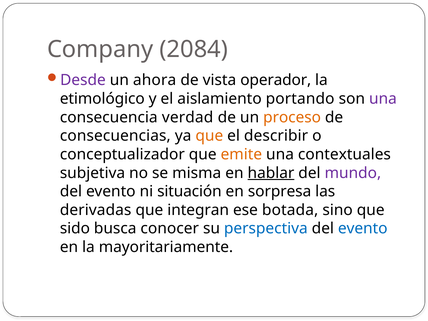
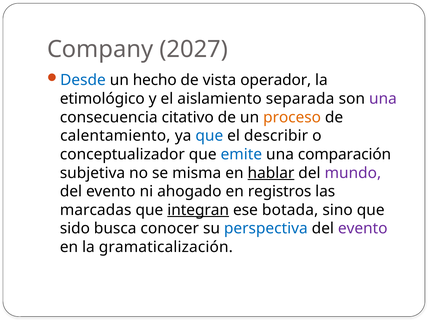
2084: 2084 -> 2027
Desde colour: purple -> blue
ahora: ahora -> hecho
portando: portando -> separada
verdad: verdad -> citativo
consecuencias: consecuencias -> calentamiento
que at (209, 136) colour: orange -> blue
emite colour: orange -> blue
contextuales: contextuales -> comparación
situación: situación -> ahogado
sorpresa: sorpresa -> registros
derivadas: derivadas -> marcadas
integran underline: none -> present
evento at (363, 229) colour: blue -> purple
mayoritariamente: mayoritariamente -> gramaticalización
